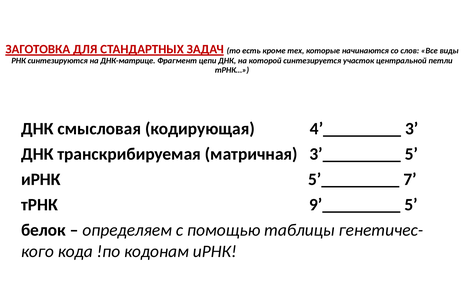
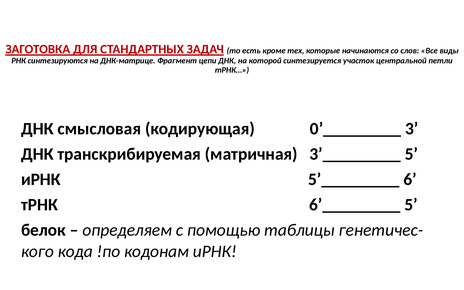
4’_________: 4’_________ -> 0’_________
7: 7 -> 6
9’_________: 9’_________ -> 6’_________
